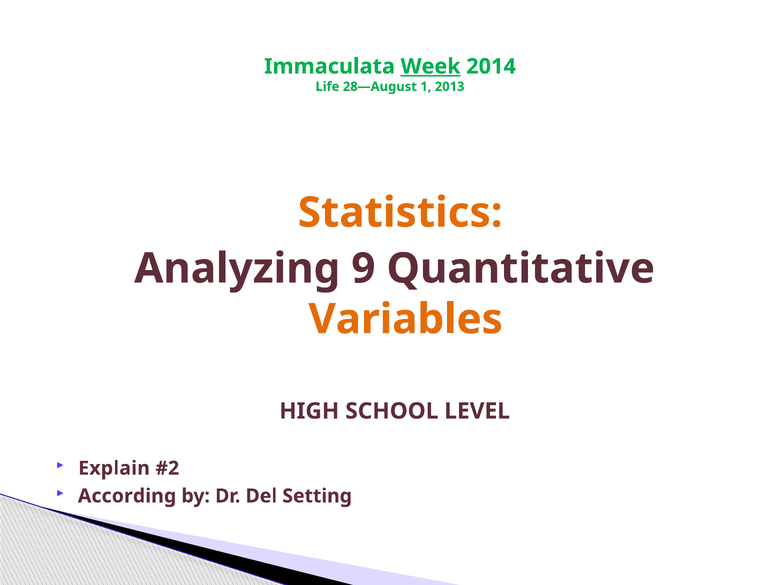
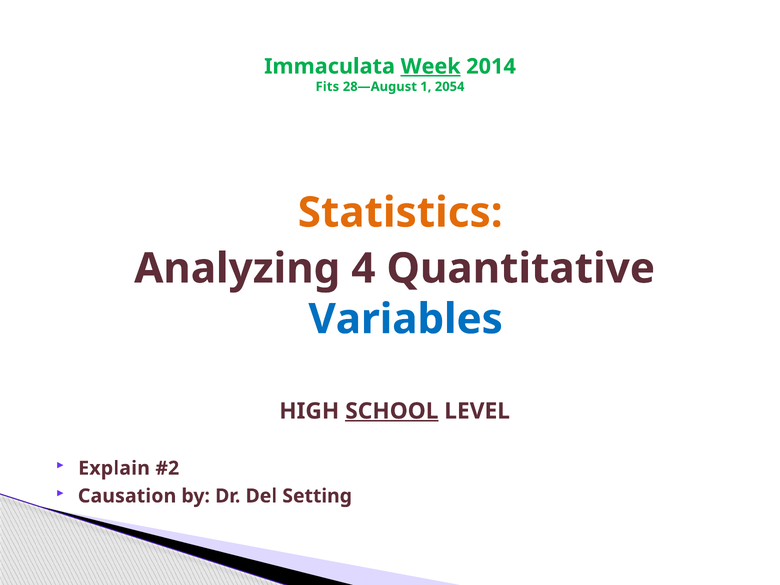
Life: Life -> Fits
2013: 2013 -> 2054
9: 9 -> 4
Variables colour: orange -> blue
SCHOOL underline: none -> present
According: According -> Causation
